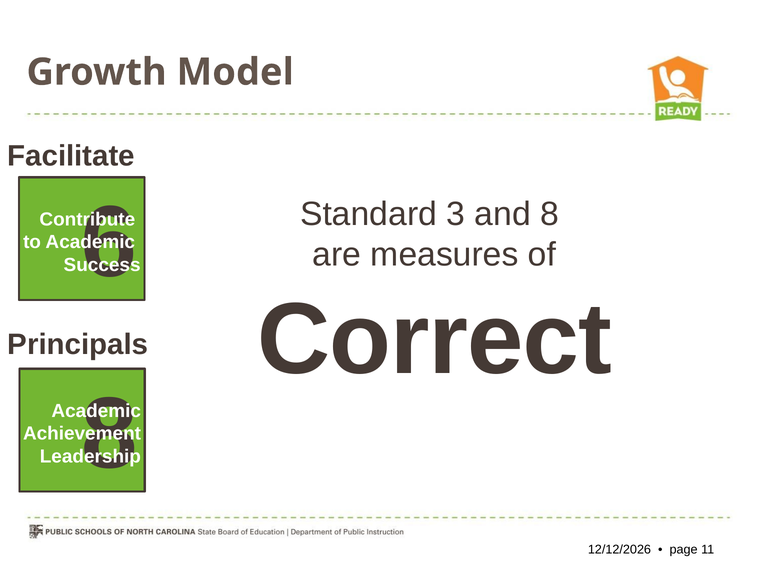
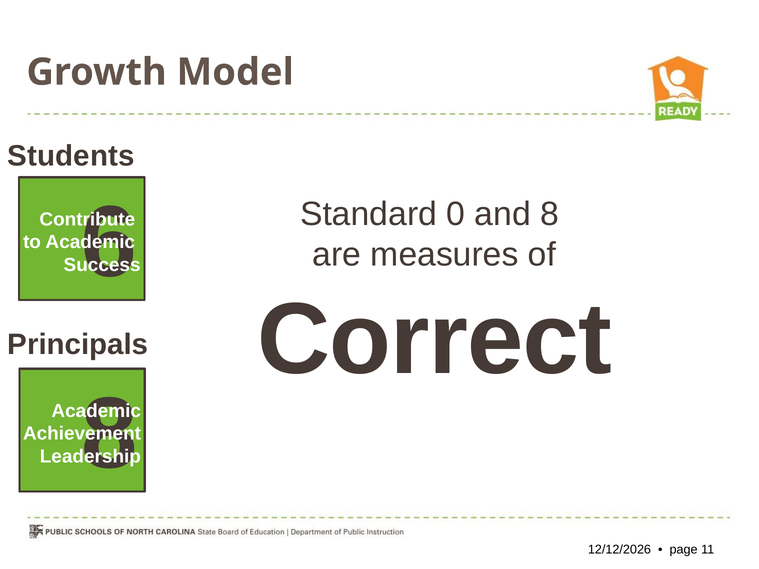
Facilitate: Facilitate -> Students
3: 3 -> 0
